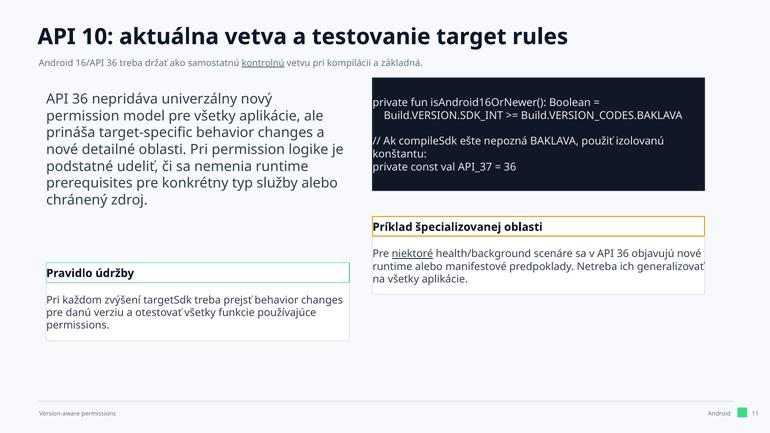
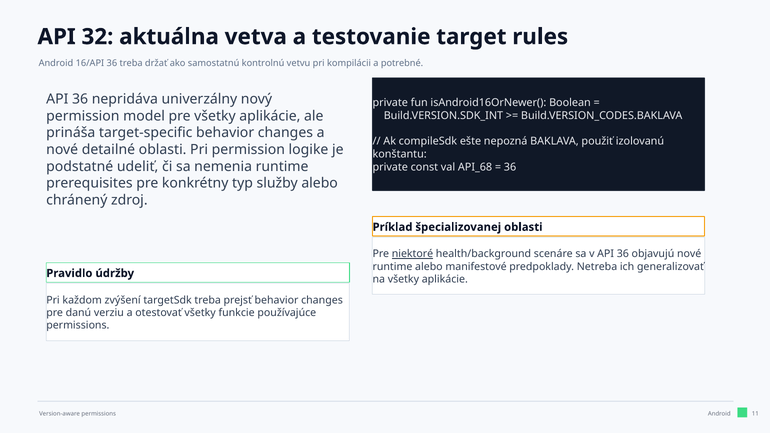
10: 10 -> 32
kontrolnú underline: present -> none
základná: základná -> potrebné
API_37: API_37 -> API_68
